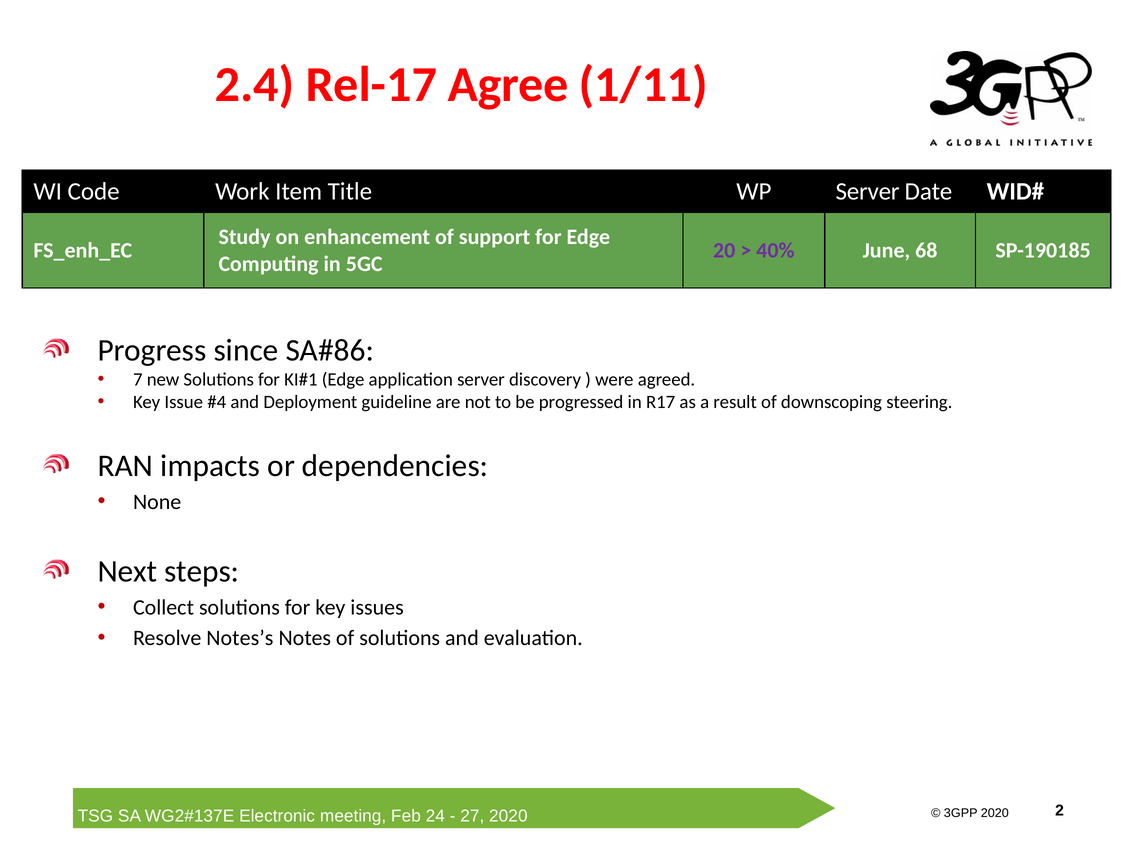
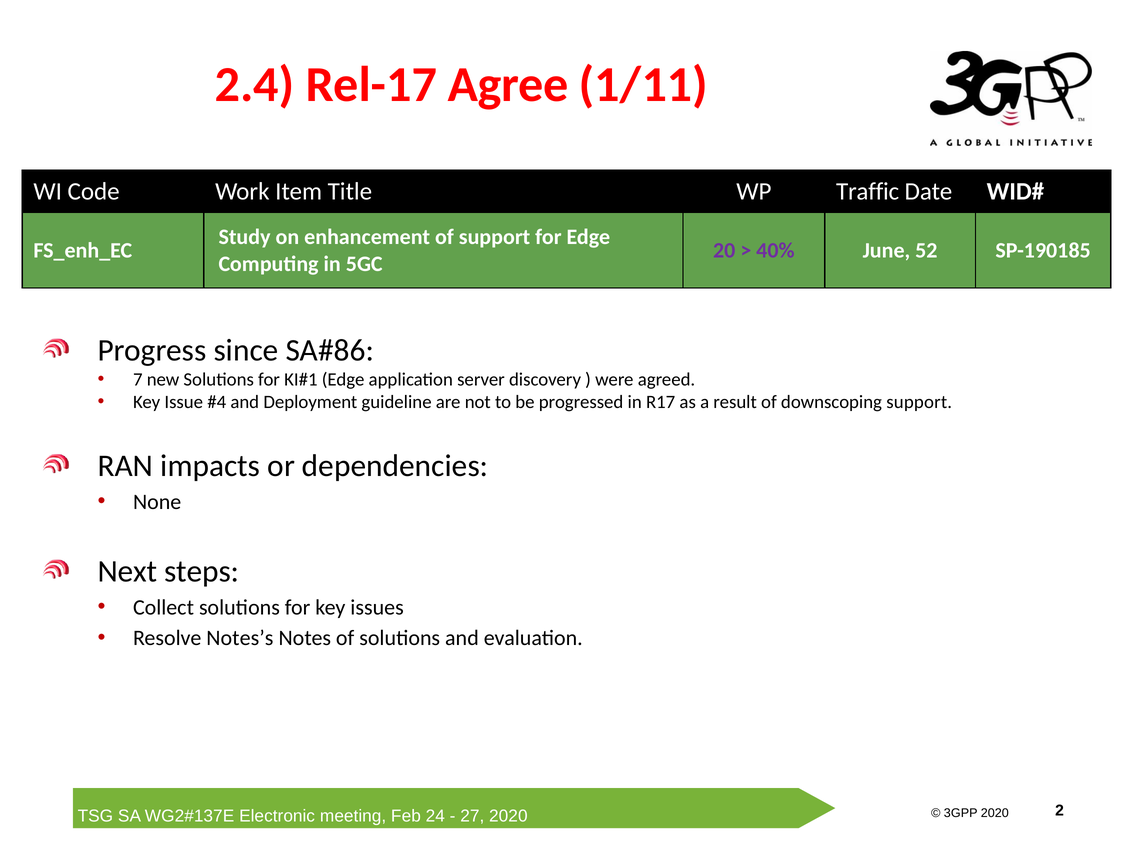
WP Server: Server -> Traffic
68: 68 -> 52
downscoping steering: steering -> support
